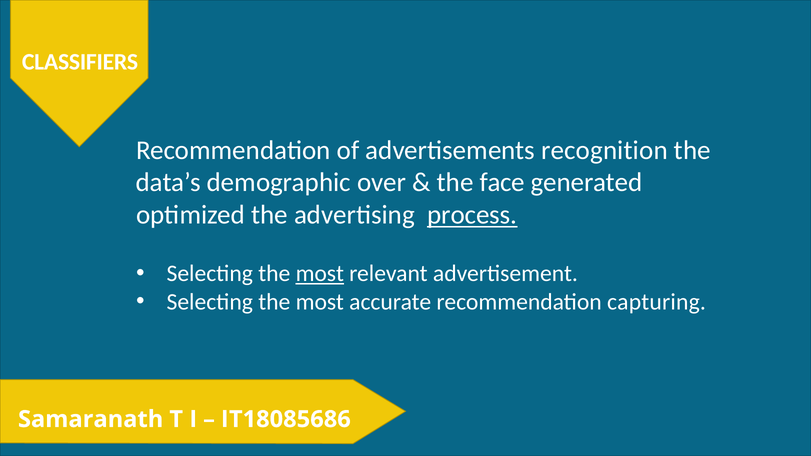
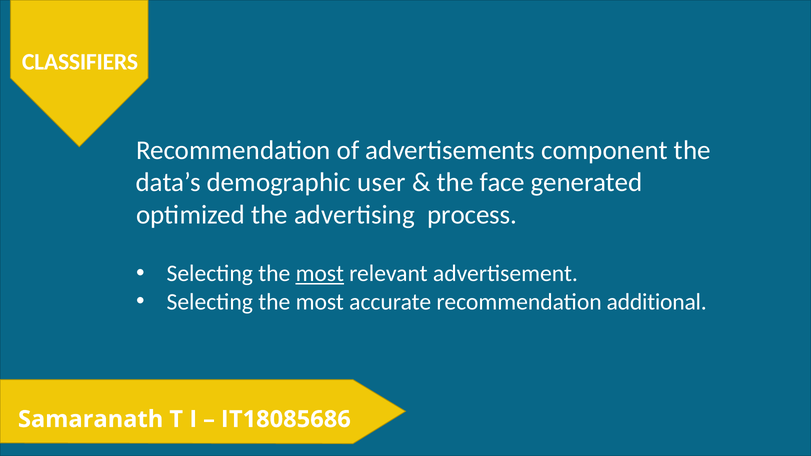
recognition: recognition -> component
over: over -> user
process underline: present -> none
capturing: capturing -> additional
